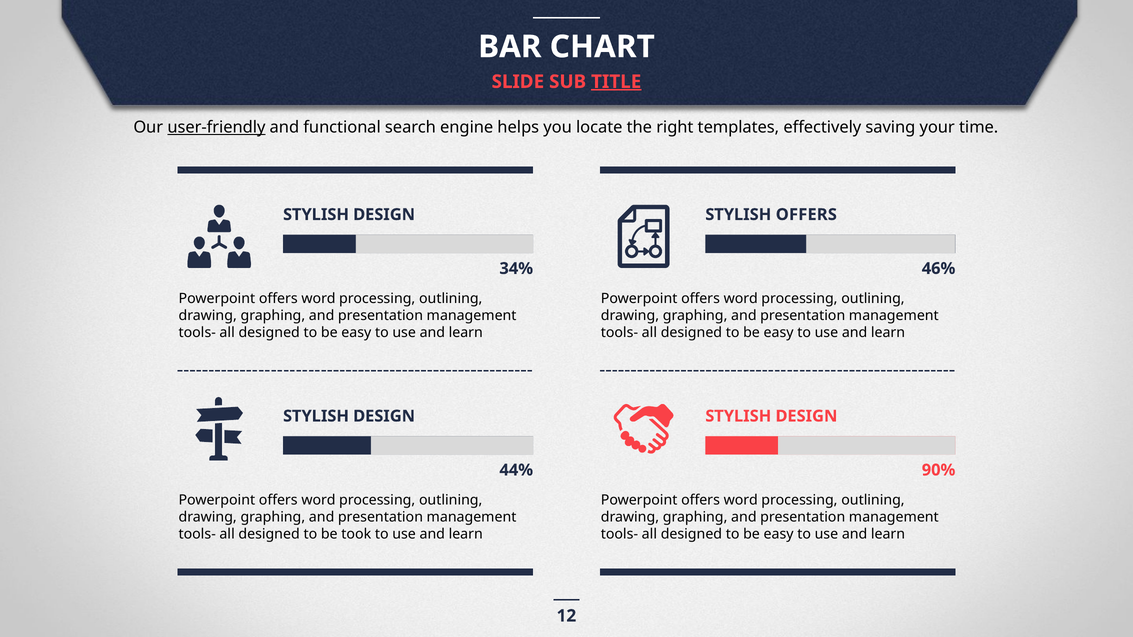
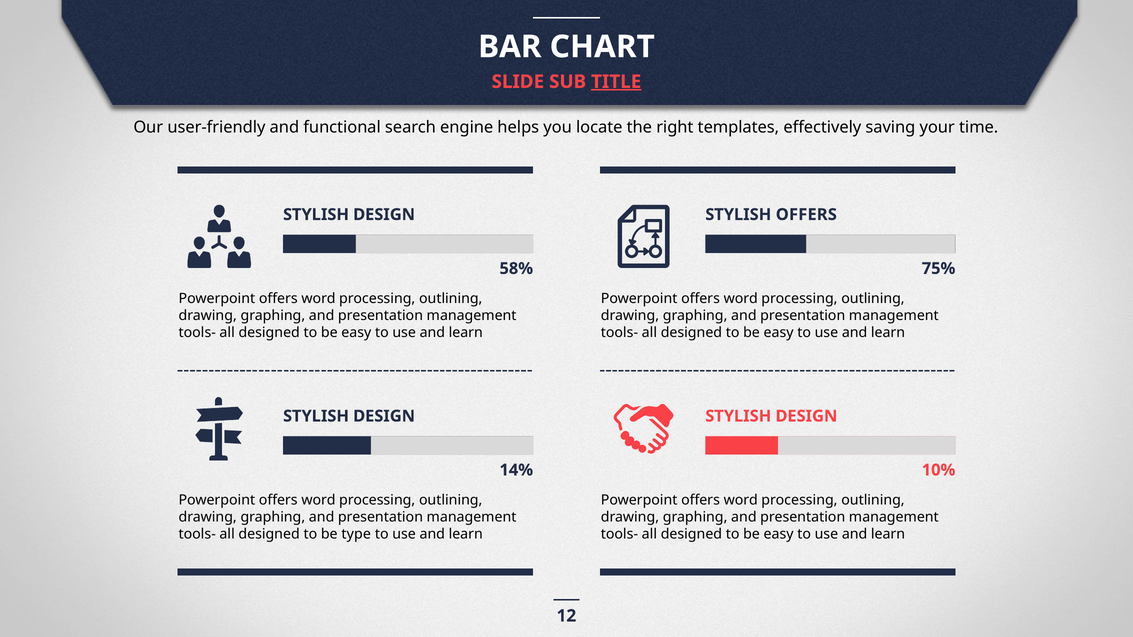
user-friendly underline: present -> none
34%: 34% -> 58%
46%: 46% -> 75%
44%: 44% -> 14%
90%: 90% -> 10%
took: took -> type
